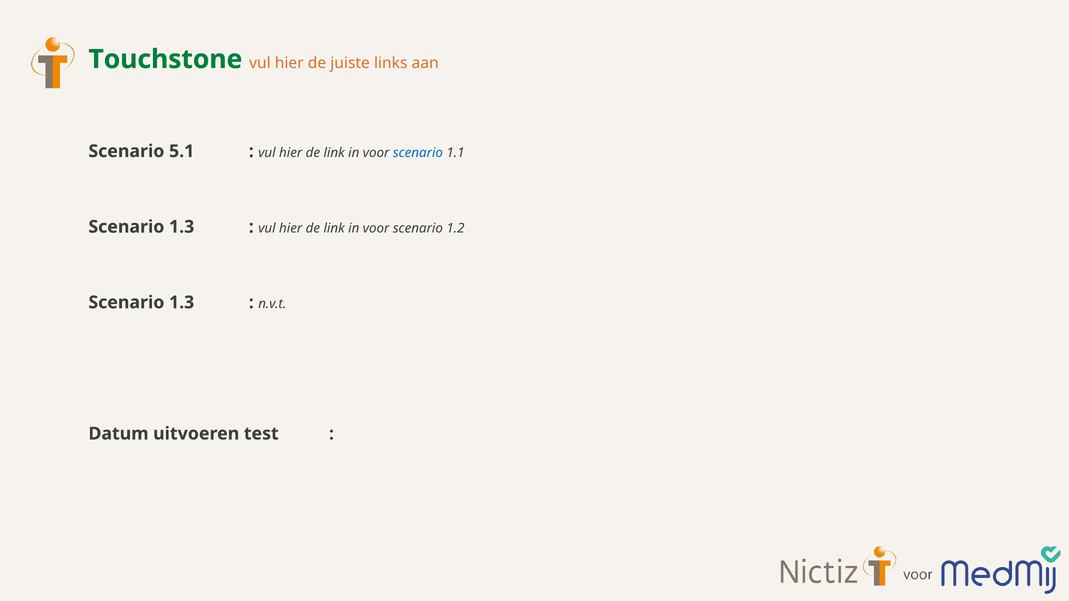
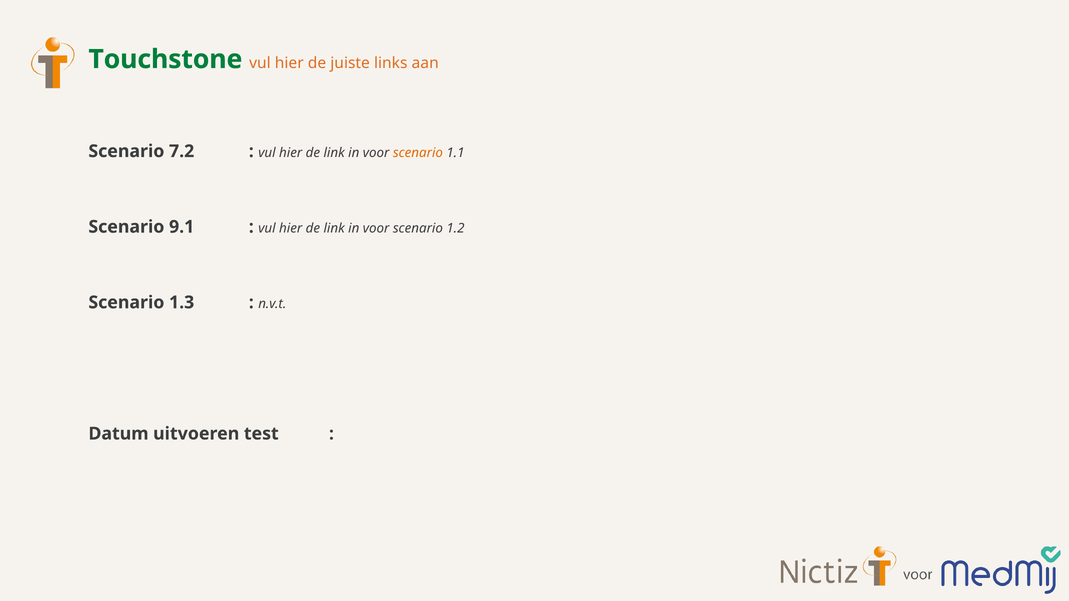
5.1: 5.1 -> 7.2
scenario at (418, 153) colour: blue -> orange
1.3 at (182, 227): 1.3 -> 9.1
